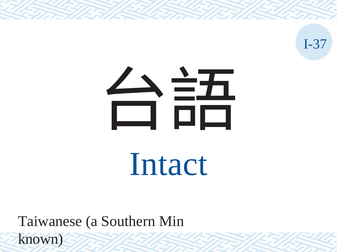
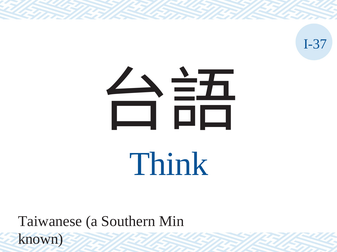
Intact: Intact -> Think
